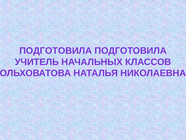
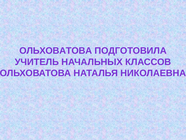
ПОДГОТОВИЛА at (56, 51): ПОДГОТОВИЛА -> ОЛЬХОВАТОВА
